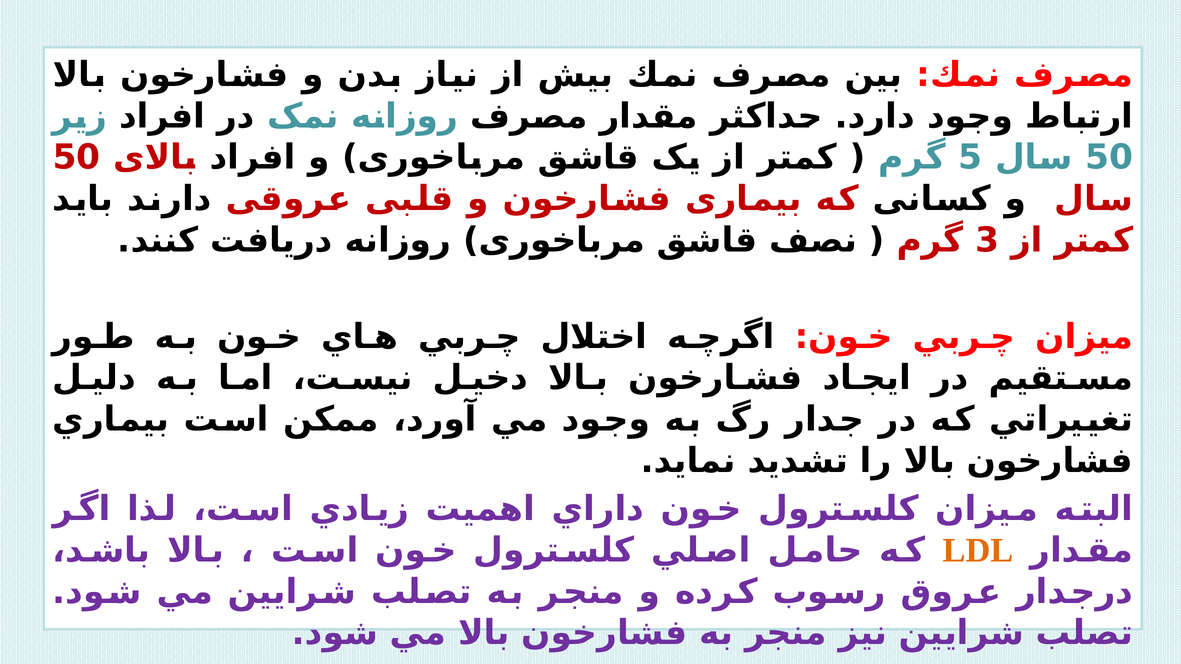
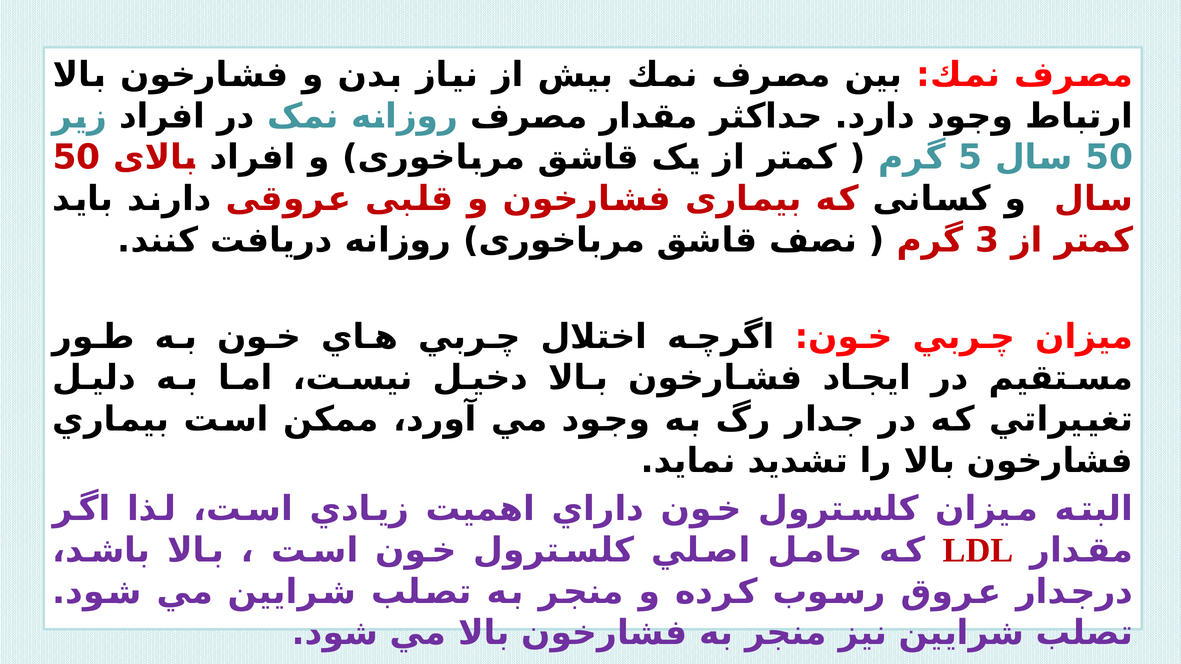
LDL colour: orange -> red
